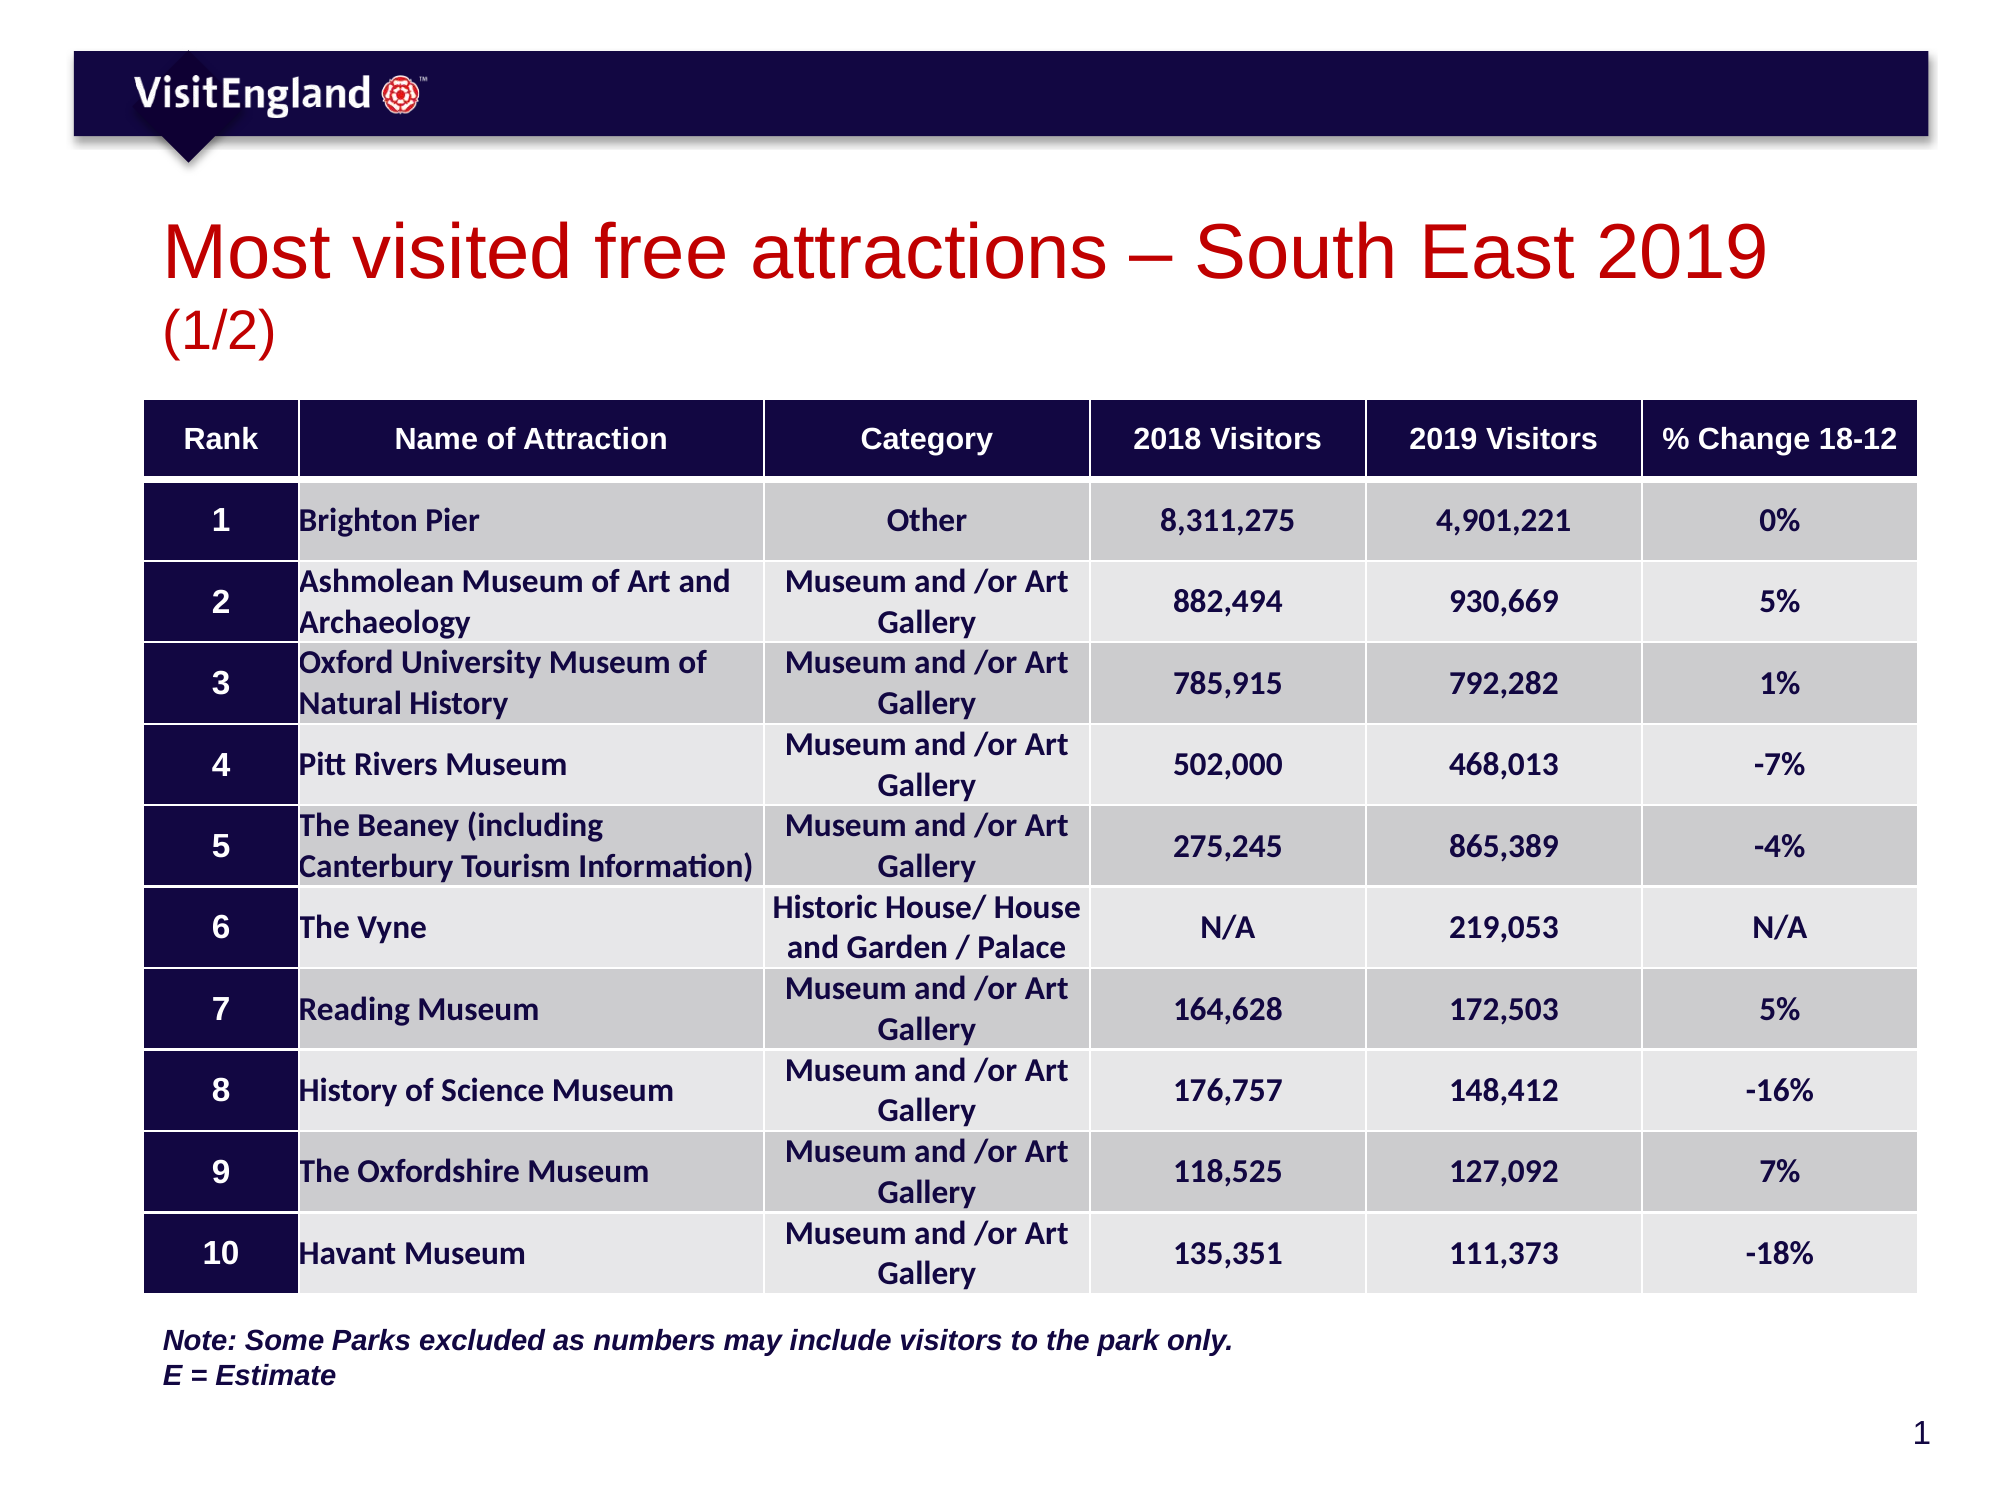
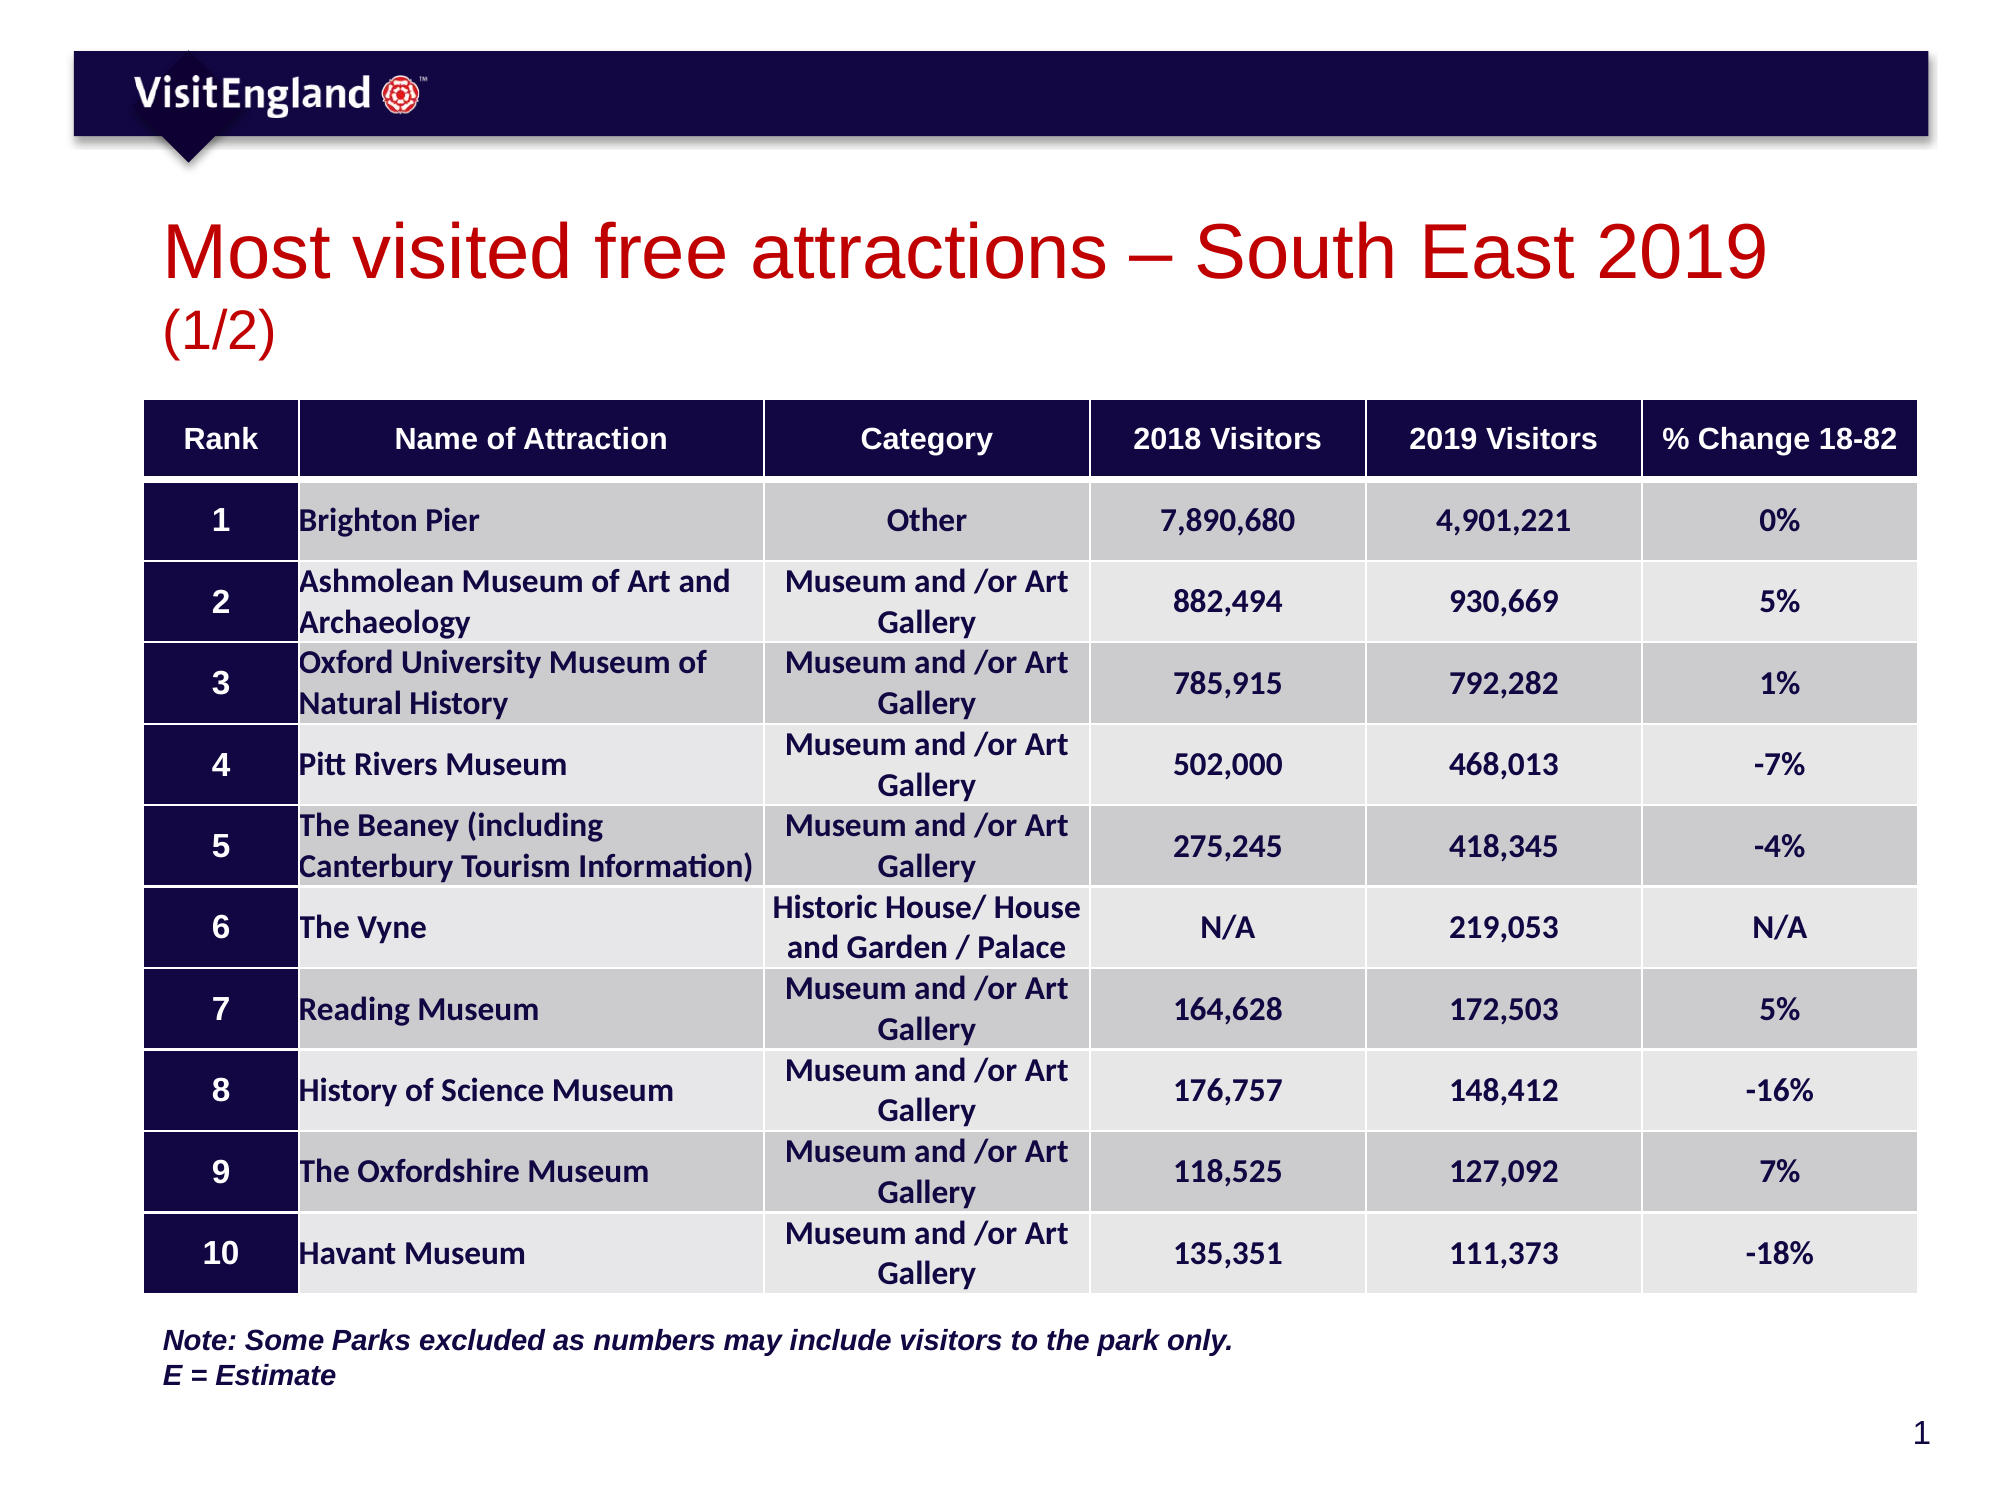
18-12: 18-12 -> 18-82
8,311,275: 8,311,275 -> 7,890,680
865,389: 865,389 -> 418,345
